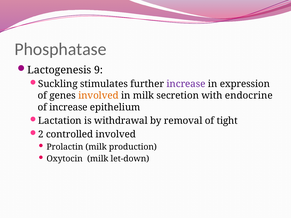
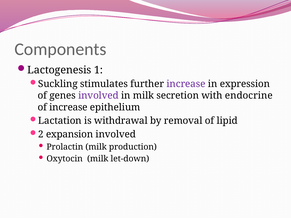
Phosphatase: Phosphatase -> Components
9: 9 -> 1
involved at (98, 96) colour: orange -> purple
tight: tight -> lipid
controlled: controlled -> expansion
